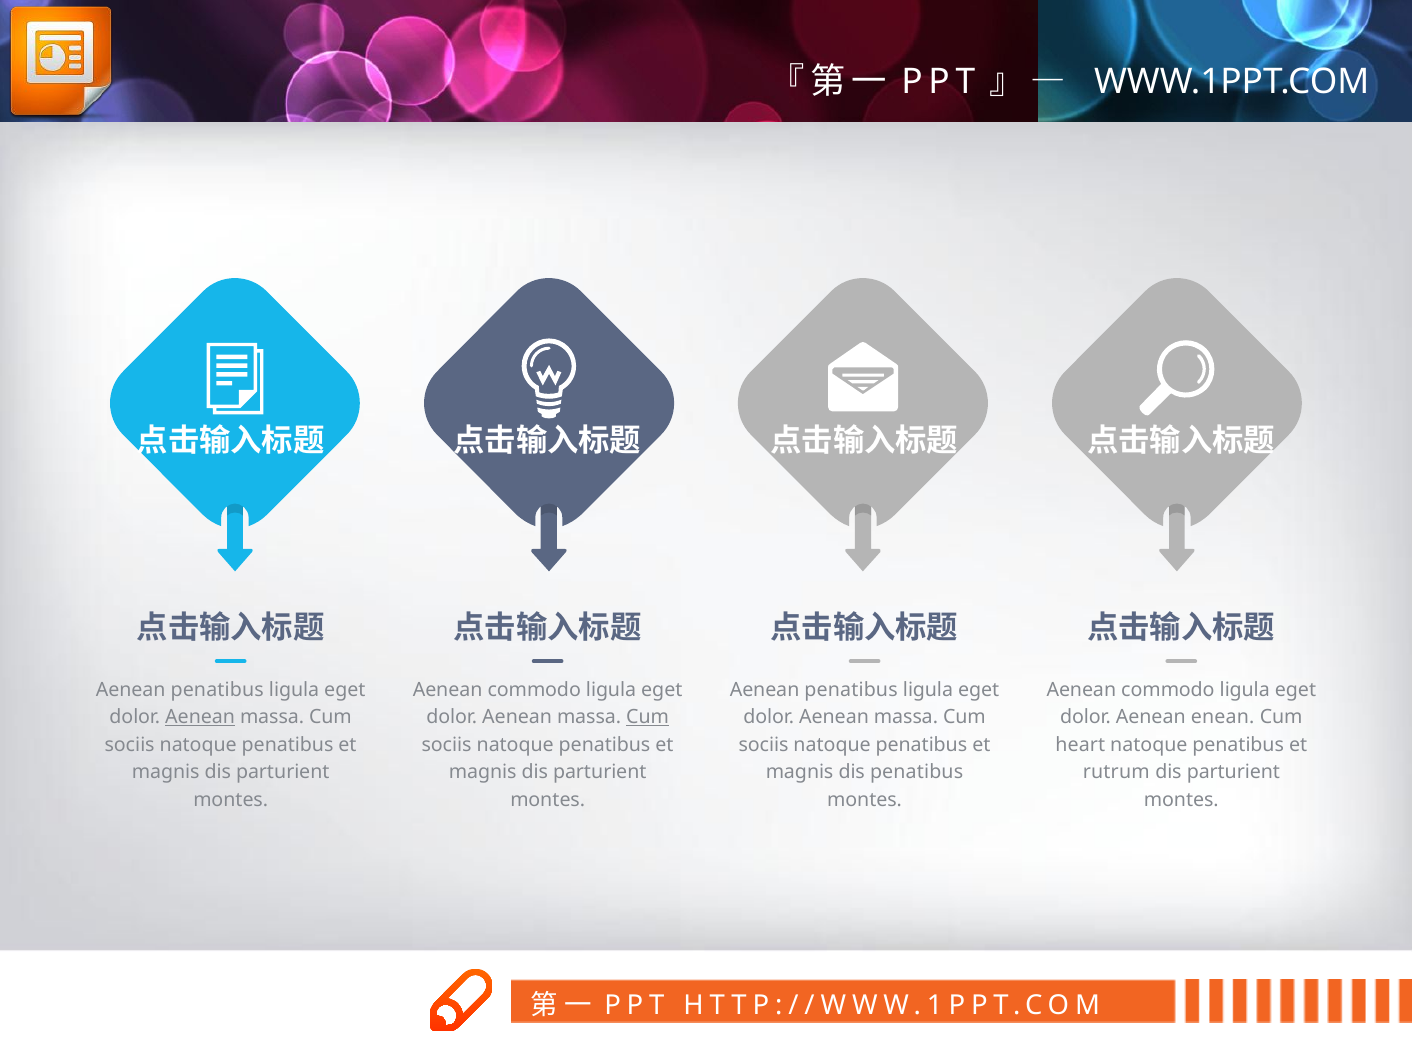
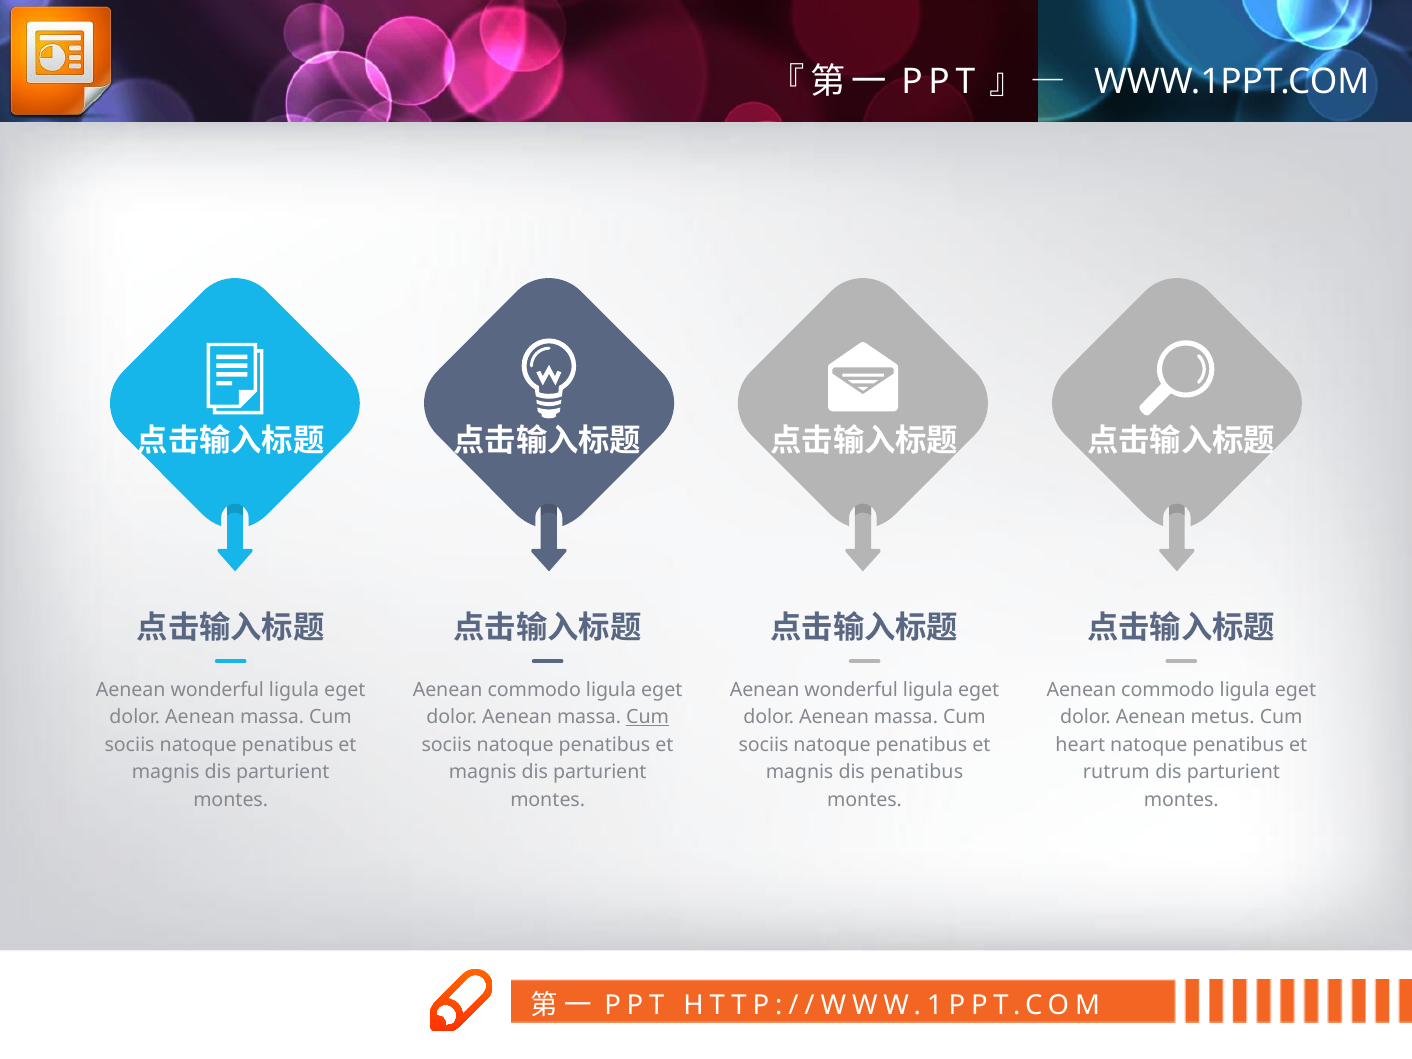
penatibus at (217, 690): penatibus -> wonderful
penatibus at (851, 690): penatibus -> wonderful
Aenean at (200, 717) underline: present -> none
enean: enean -> metus
